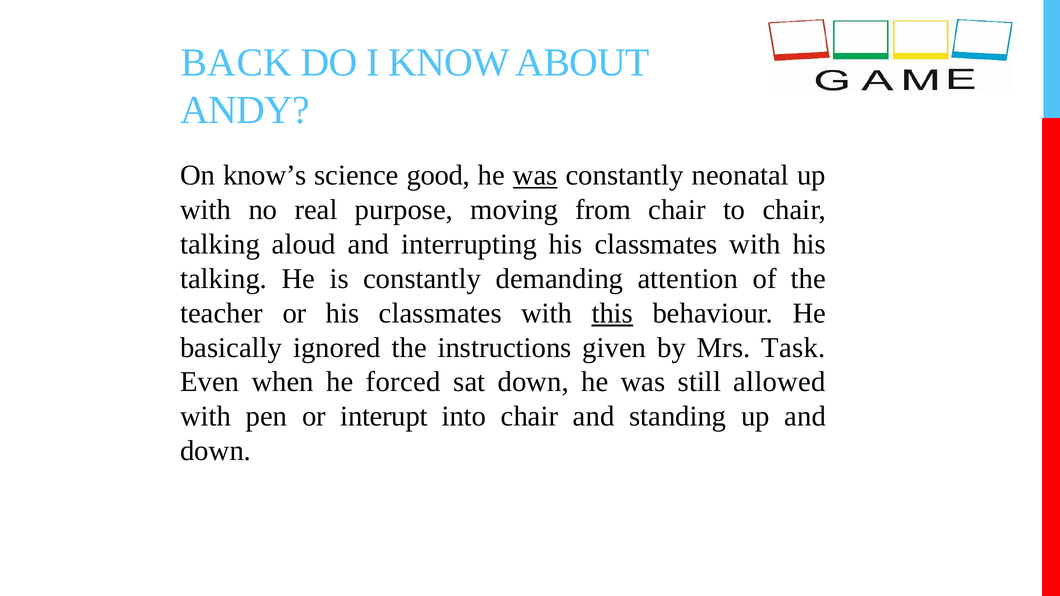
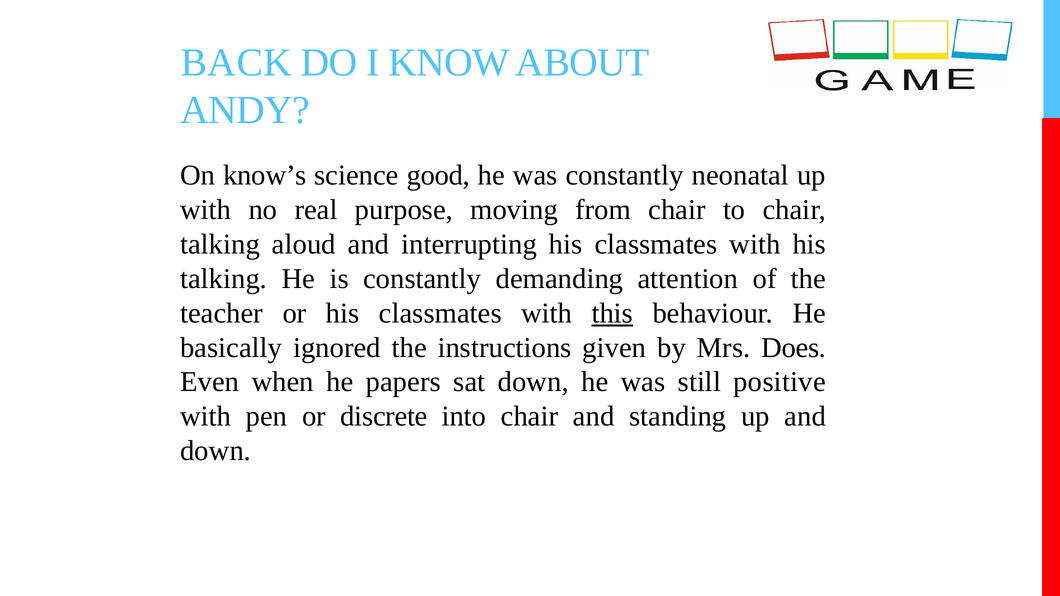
was at (535, 176) underline: present -> none
Task: Task -> Does
forced: forced -> papers
allowed: allowed -> positive
interupt: interupt -> discrete
